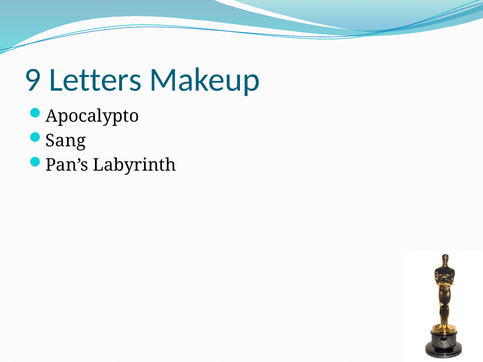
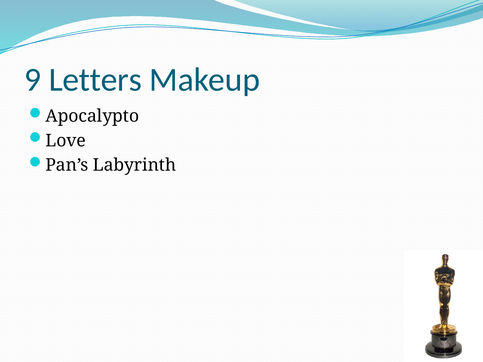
Sang: Sang -> Love
